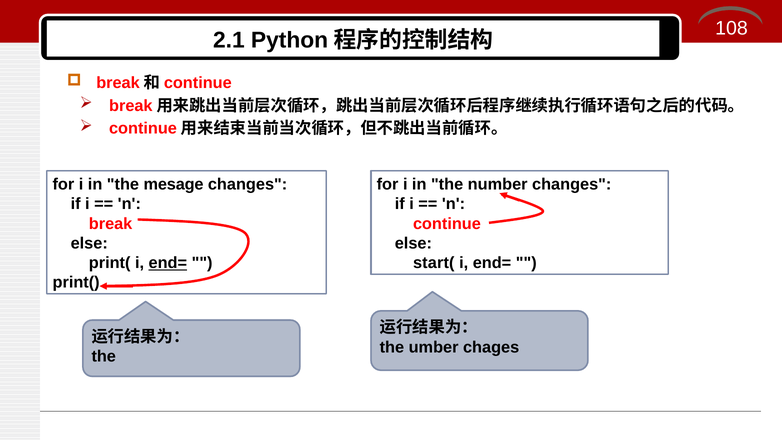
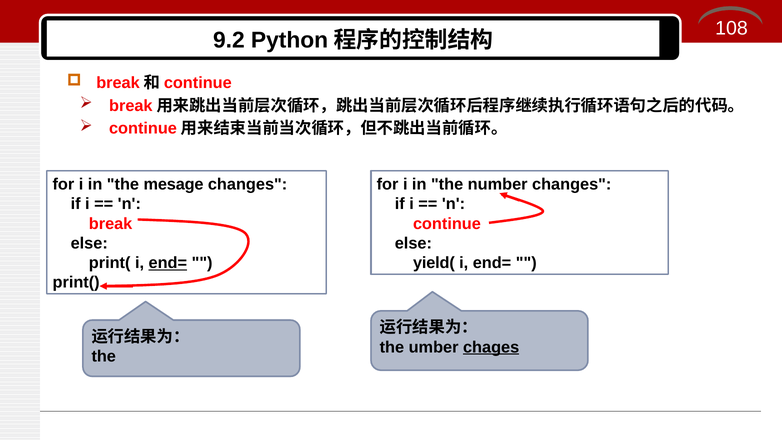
2.1: 2.1 -> 9.2
start(: start( -> yield(
chages underline: none -> present
